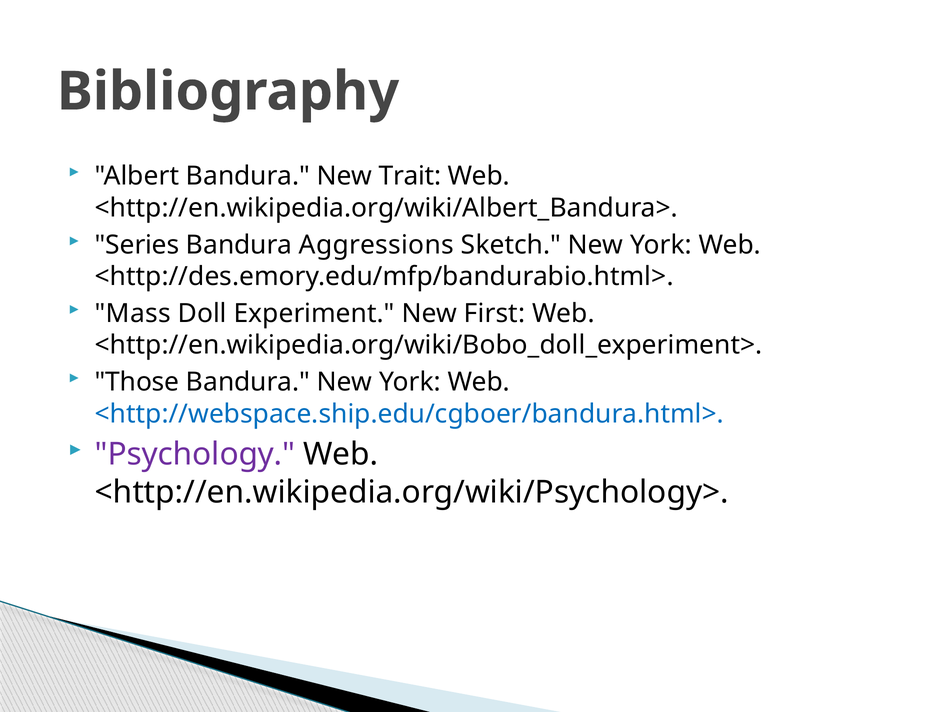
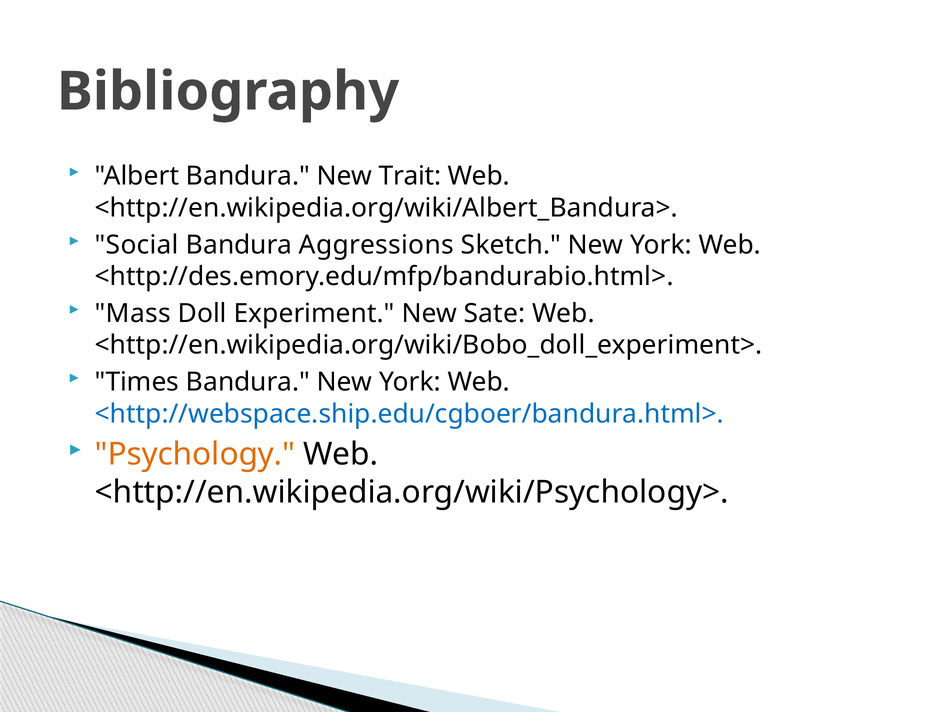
Series: Series -> Social
First: First -> Sate
Those: Those -> Times
Psychology colour: purple -> orange
